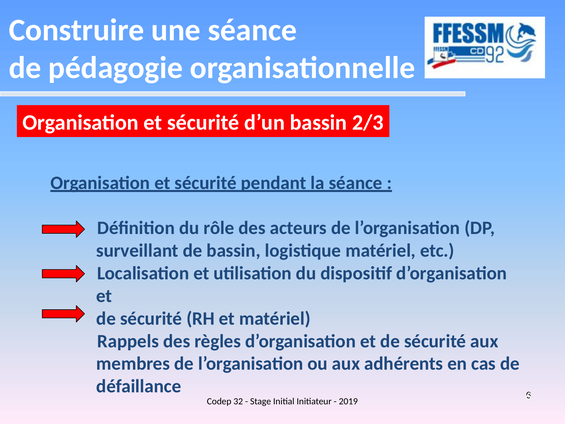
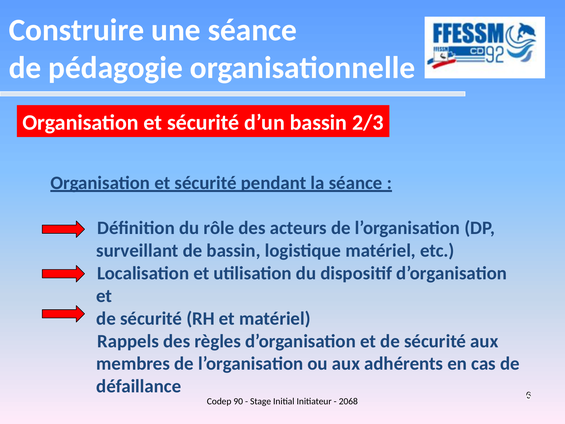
32: 32 -> 90
2019: 2019 -> 2068
